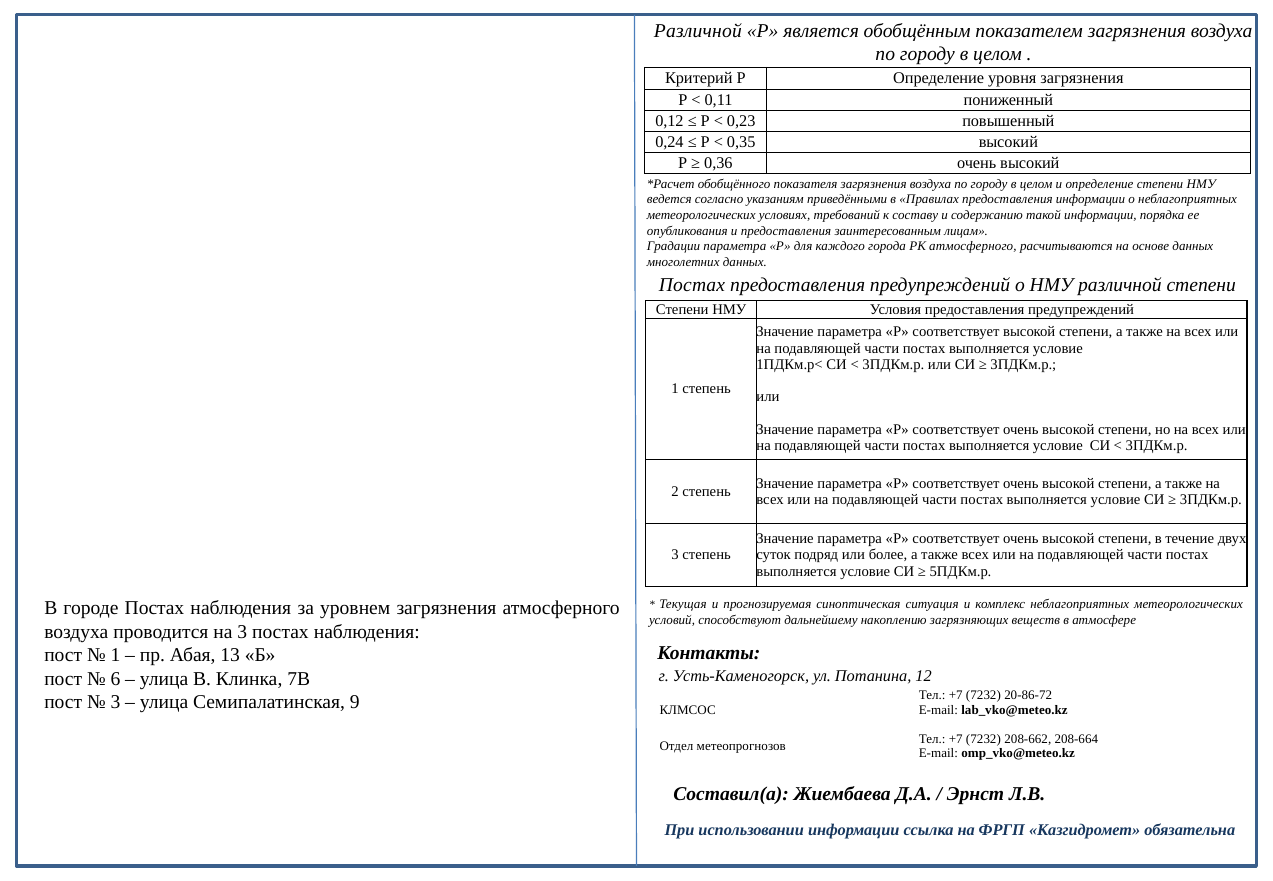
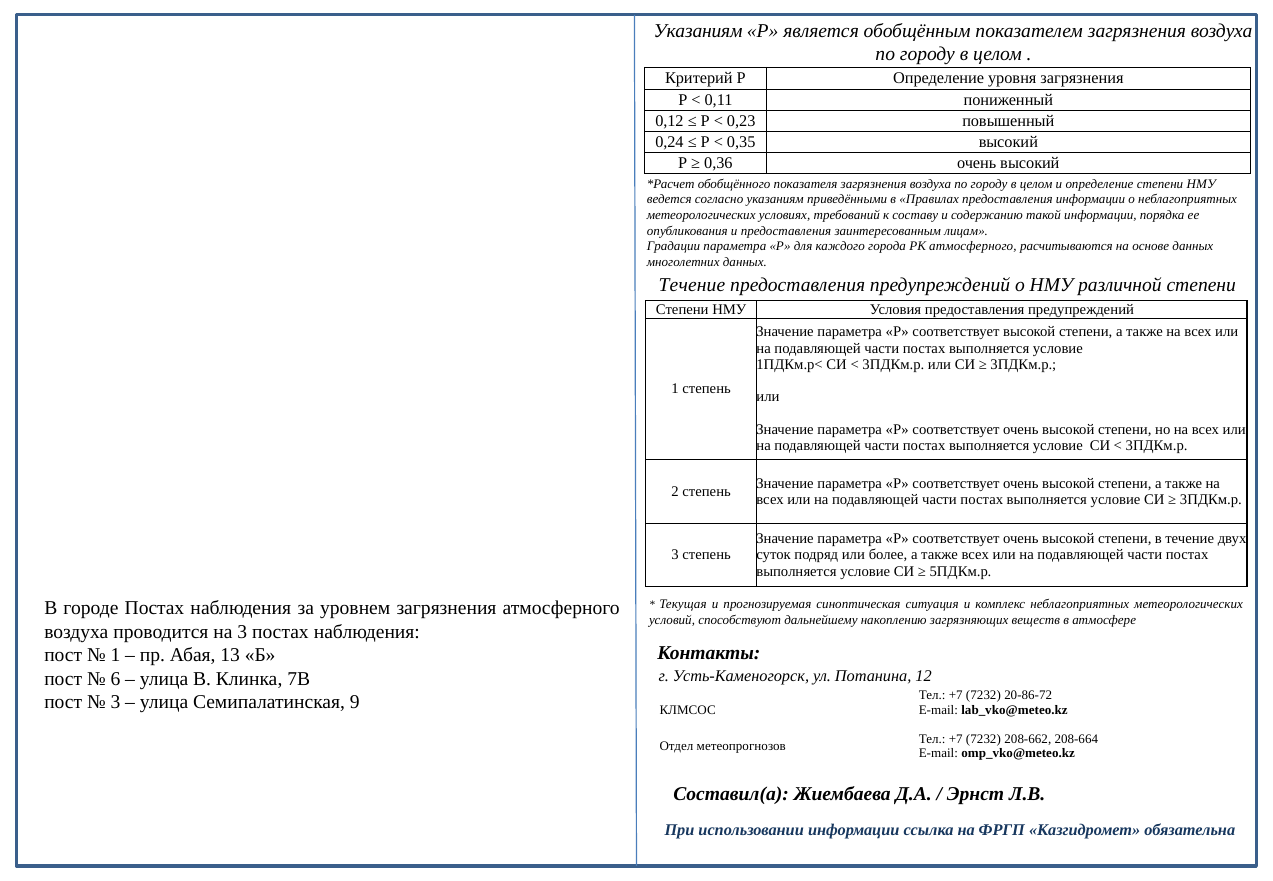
Различной at (698, 31): Различной -> Указаниям
Постах at (692, 285): Постах -> Течение
